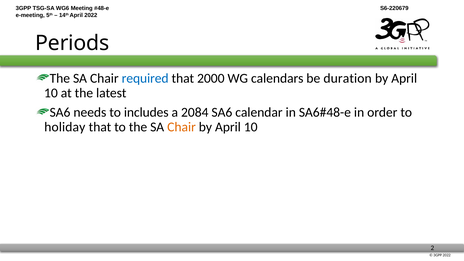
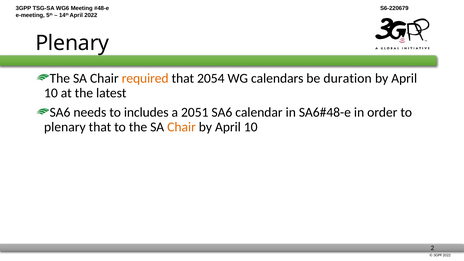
Periods at (72, 43): Periods -> Plenary
required colour: blue -> orange
2000: 2000 -> 2054
2084: 2084 -> 2051
holiday at (65, 127): holiday -> plenary
